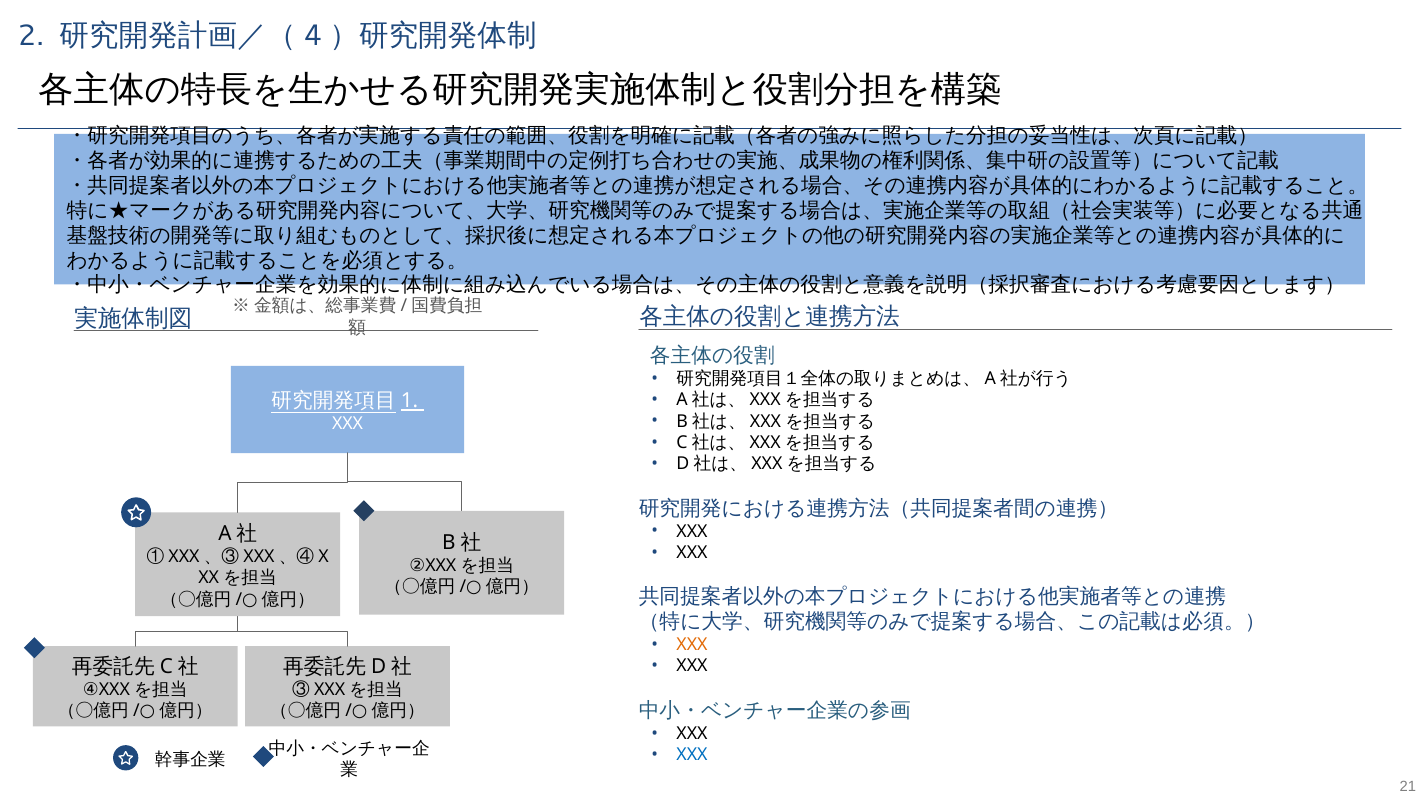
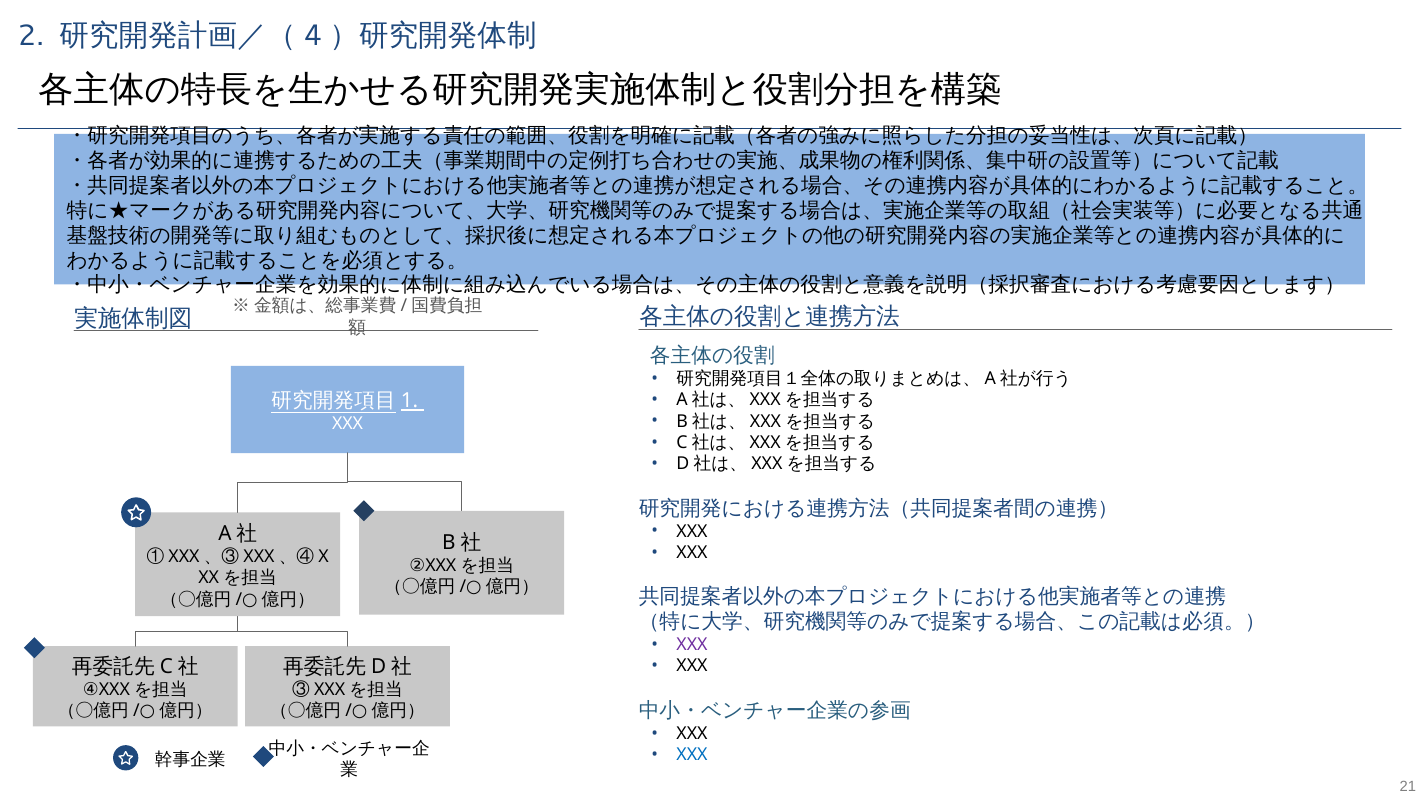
XXX at (692, 645) colour: orange -> purple
